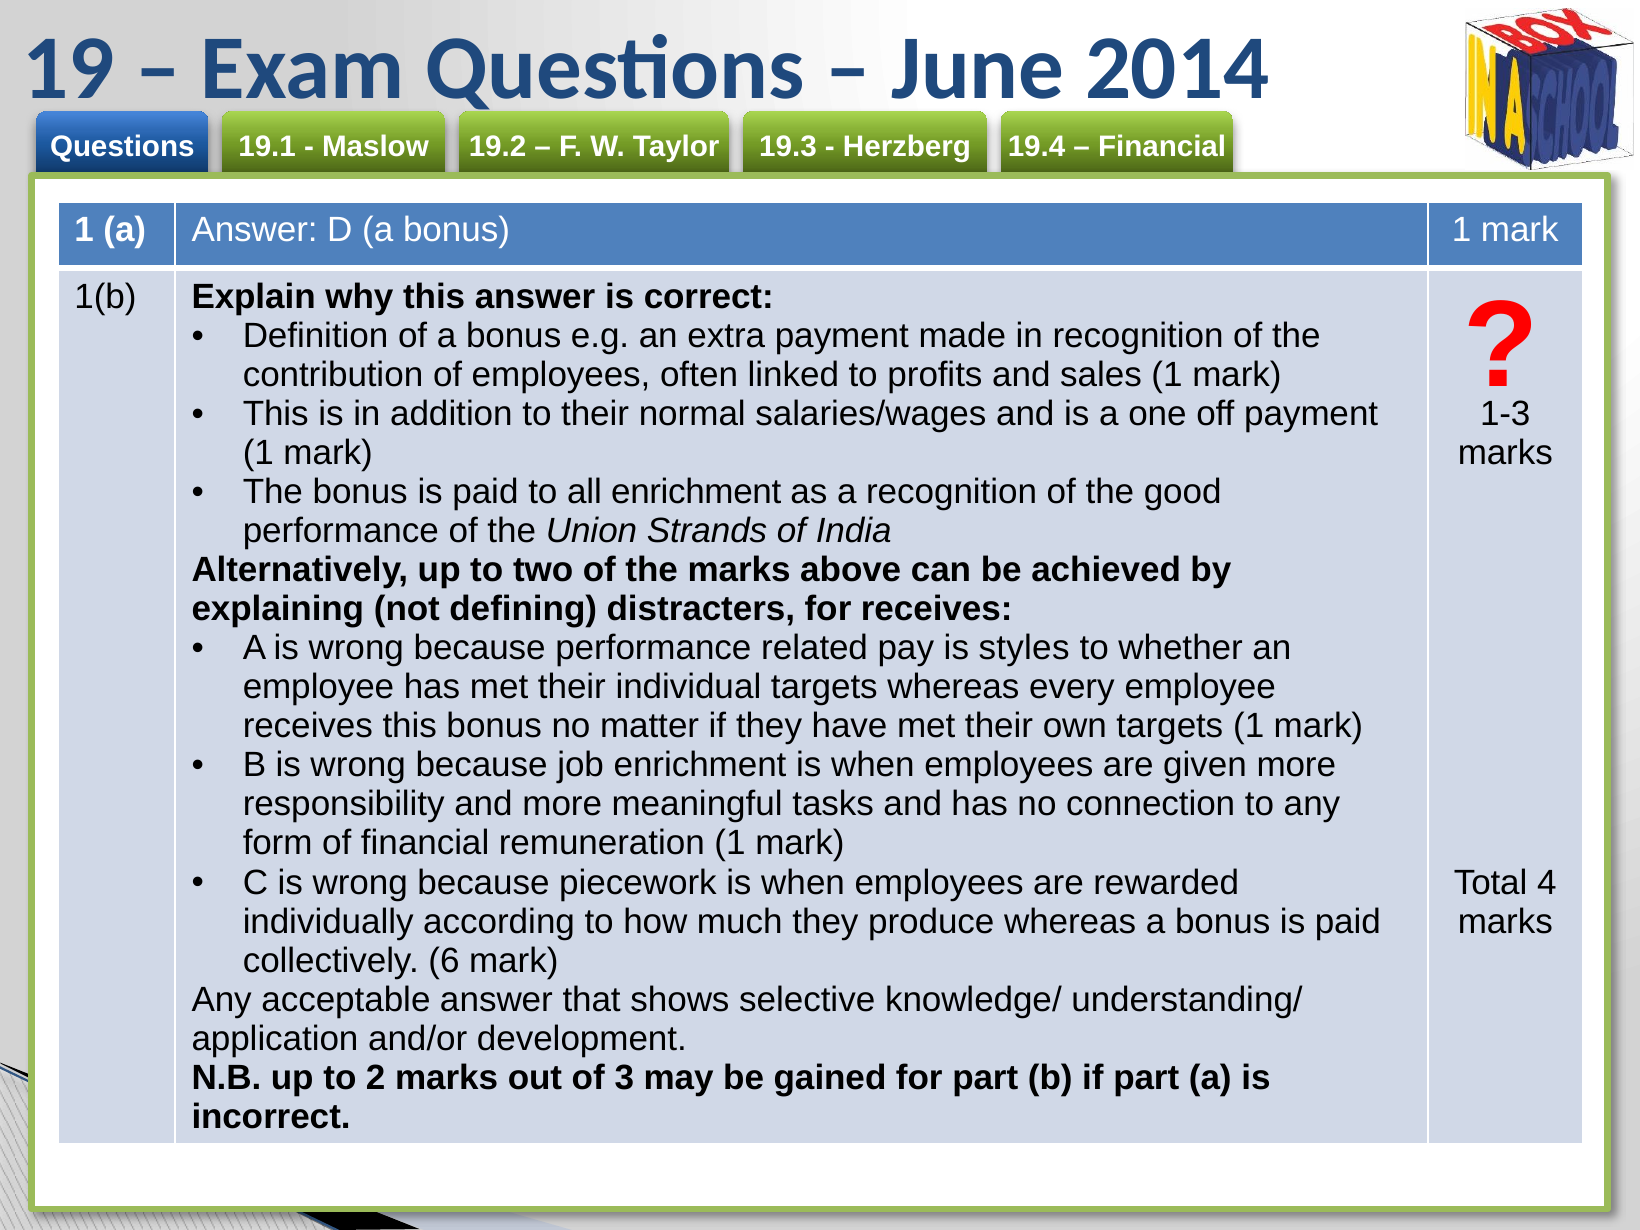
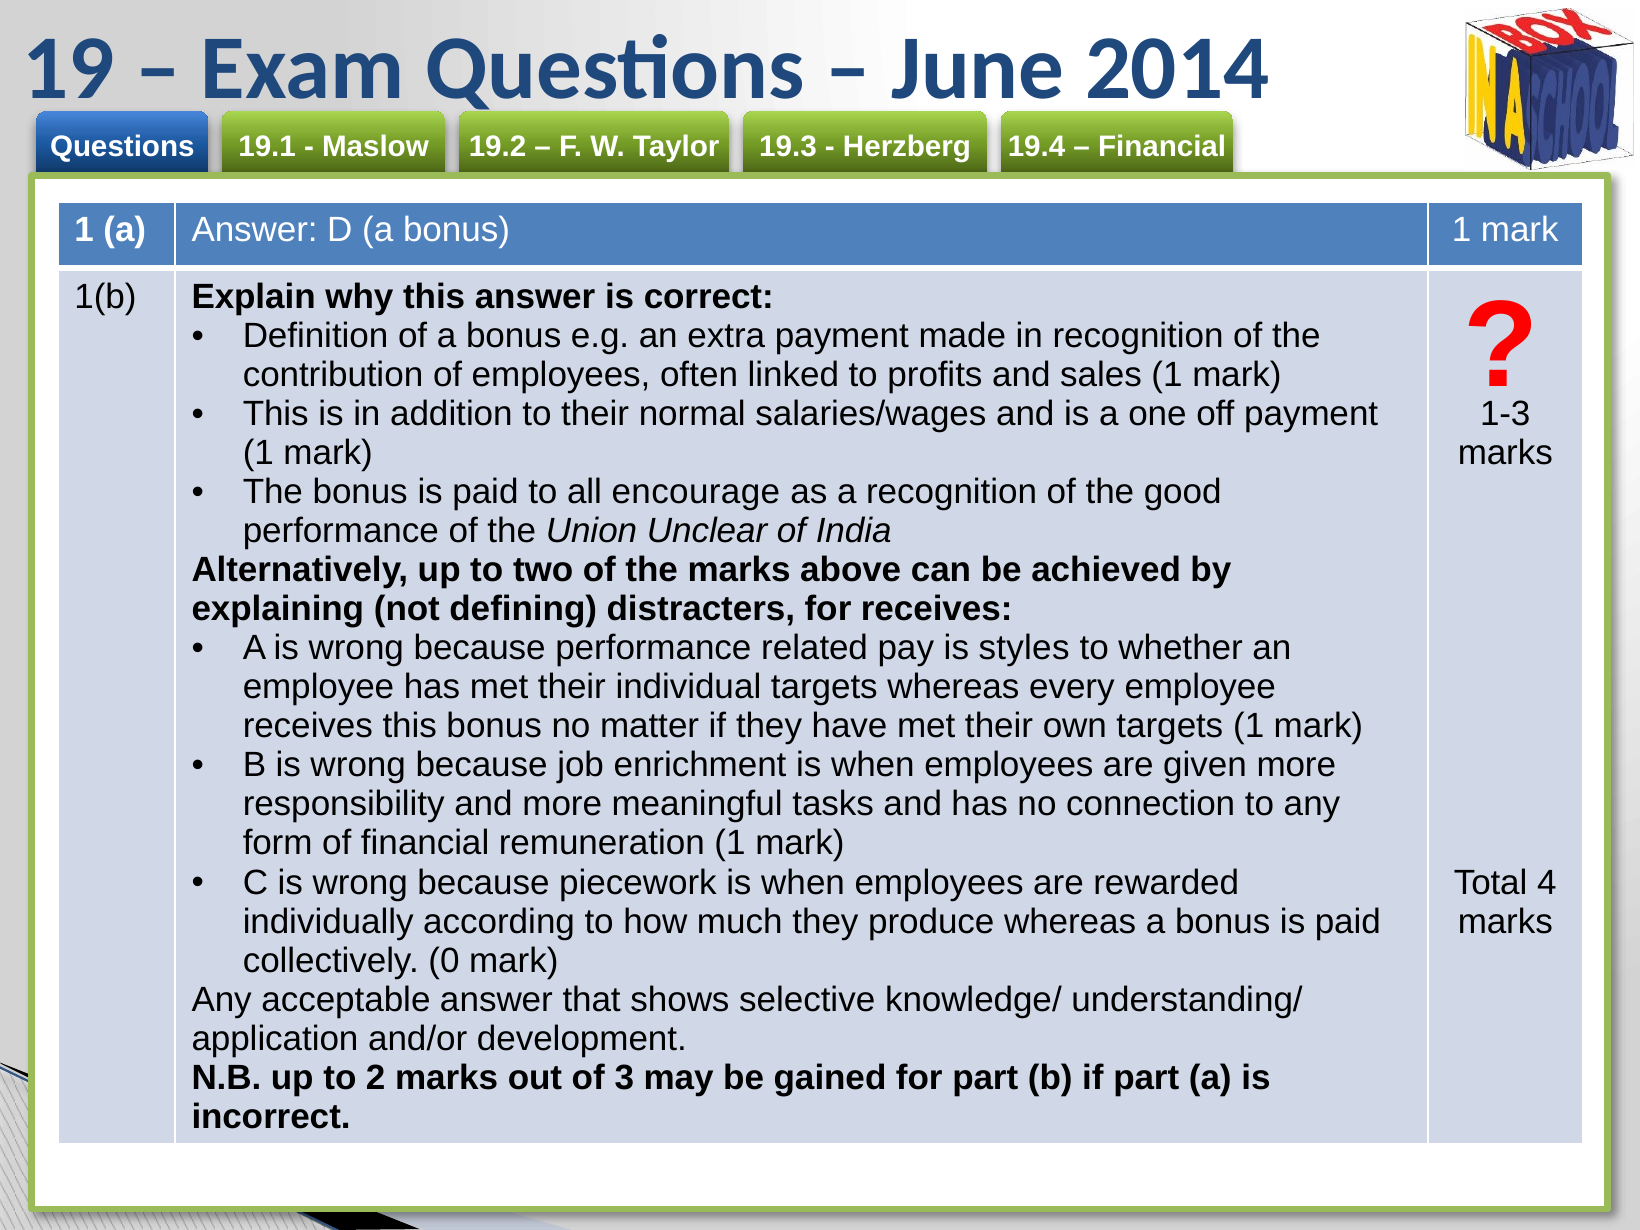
all enrichment: enrichment -> encourage
Strands: Strands -> Unclear
6: 6 -> 0
